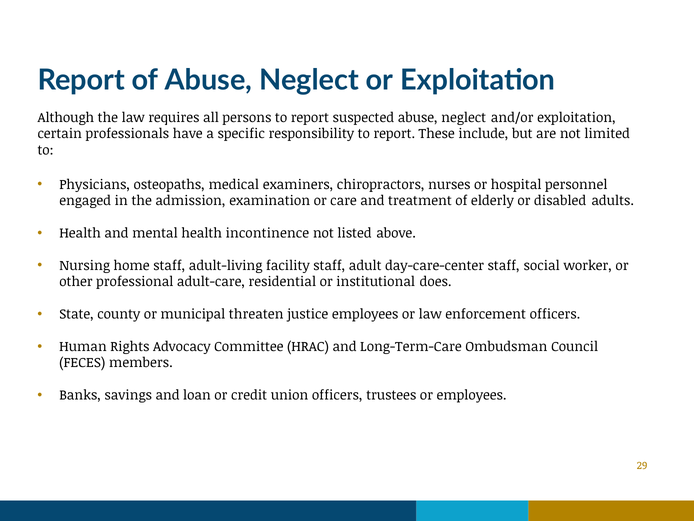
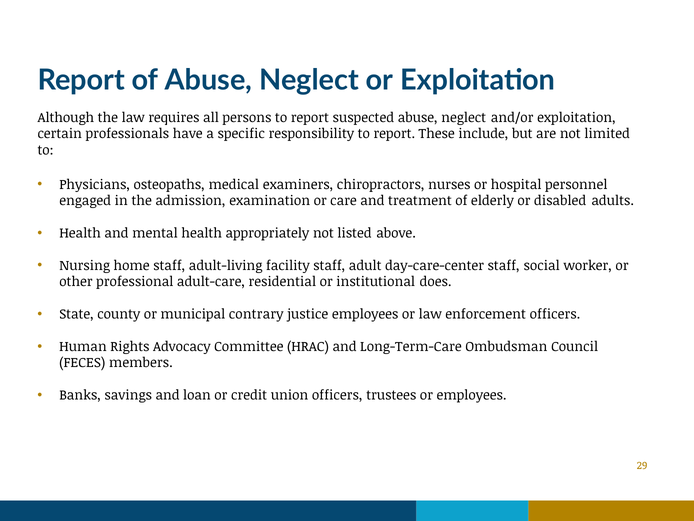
incontinence: incontinence -> appropriately
threaten: threaten -> contrary
